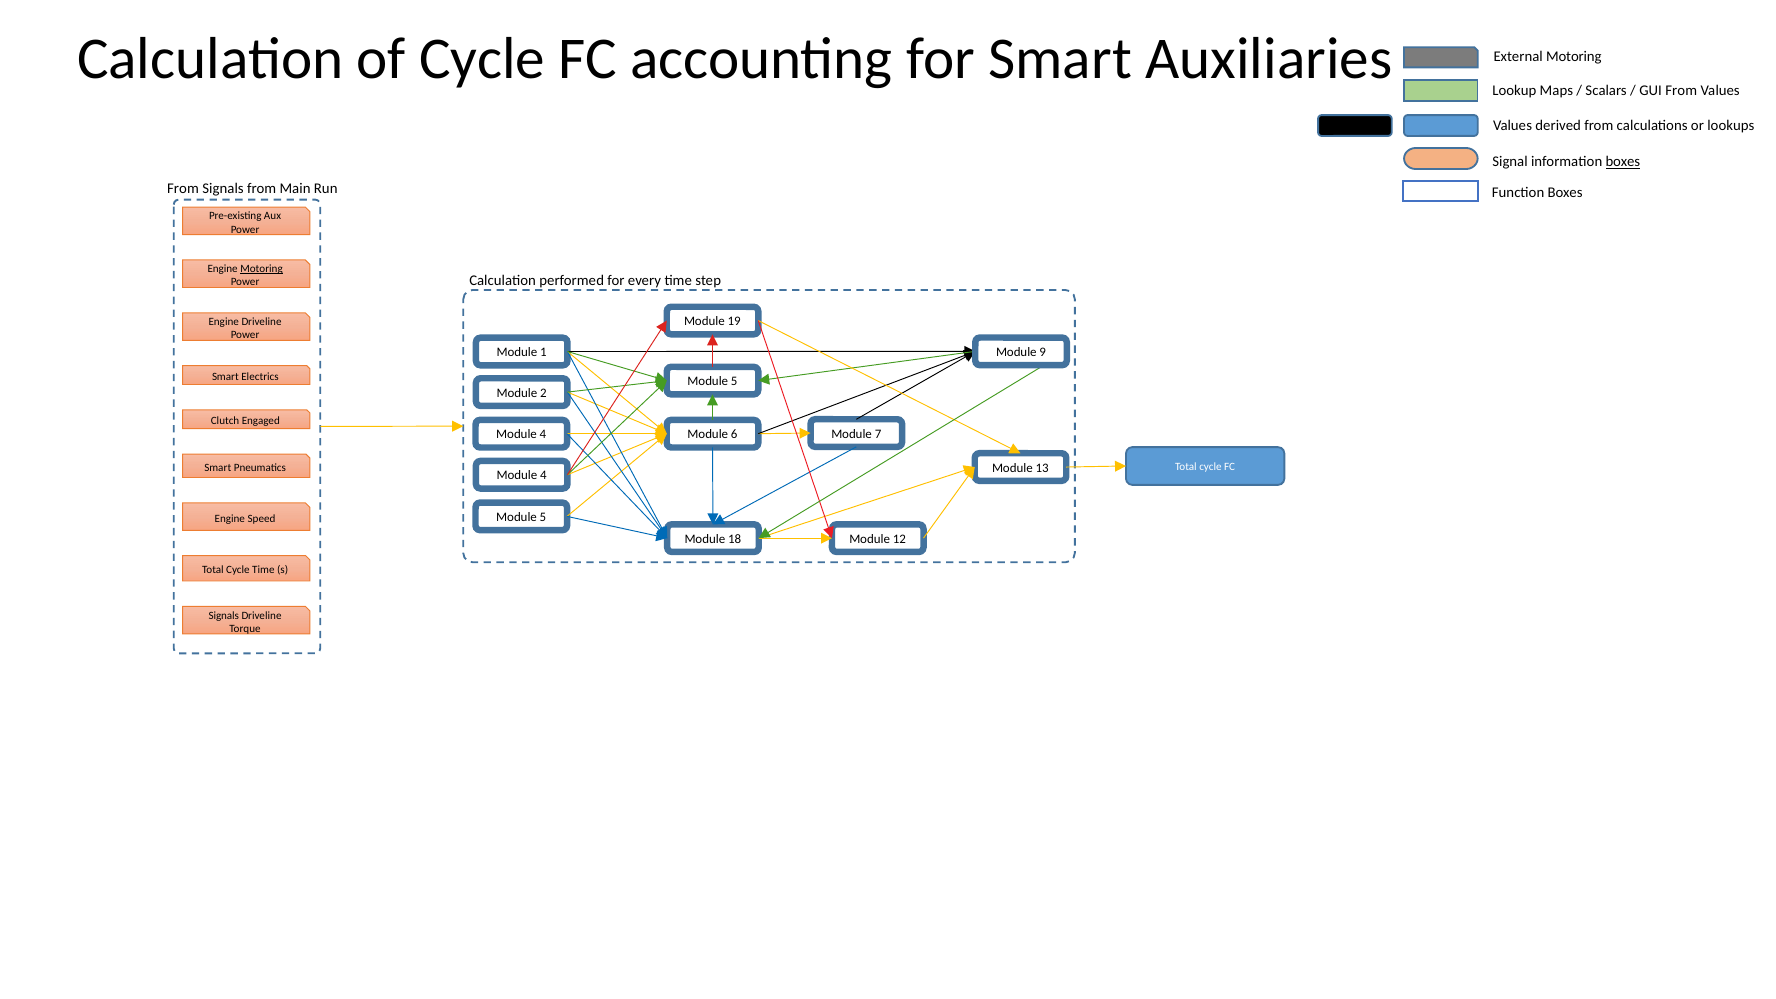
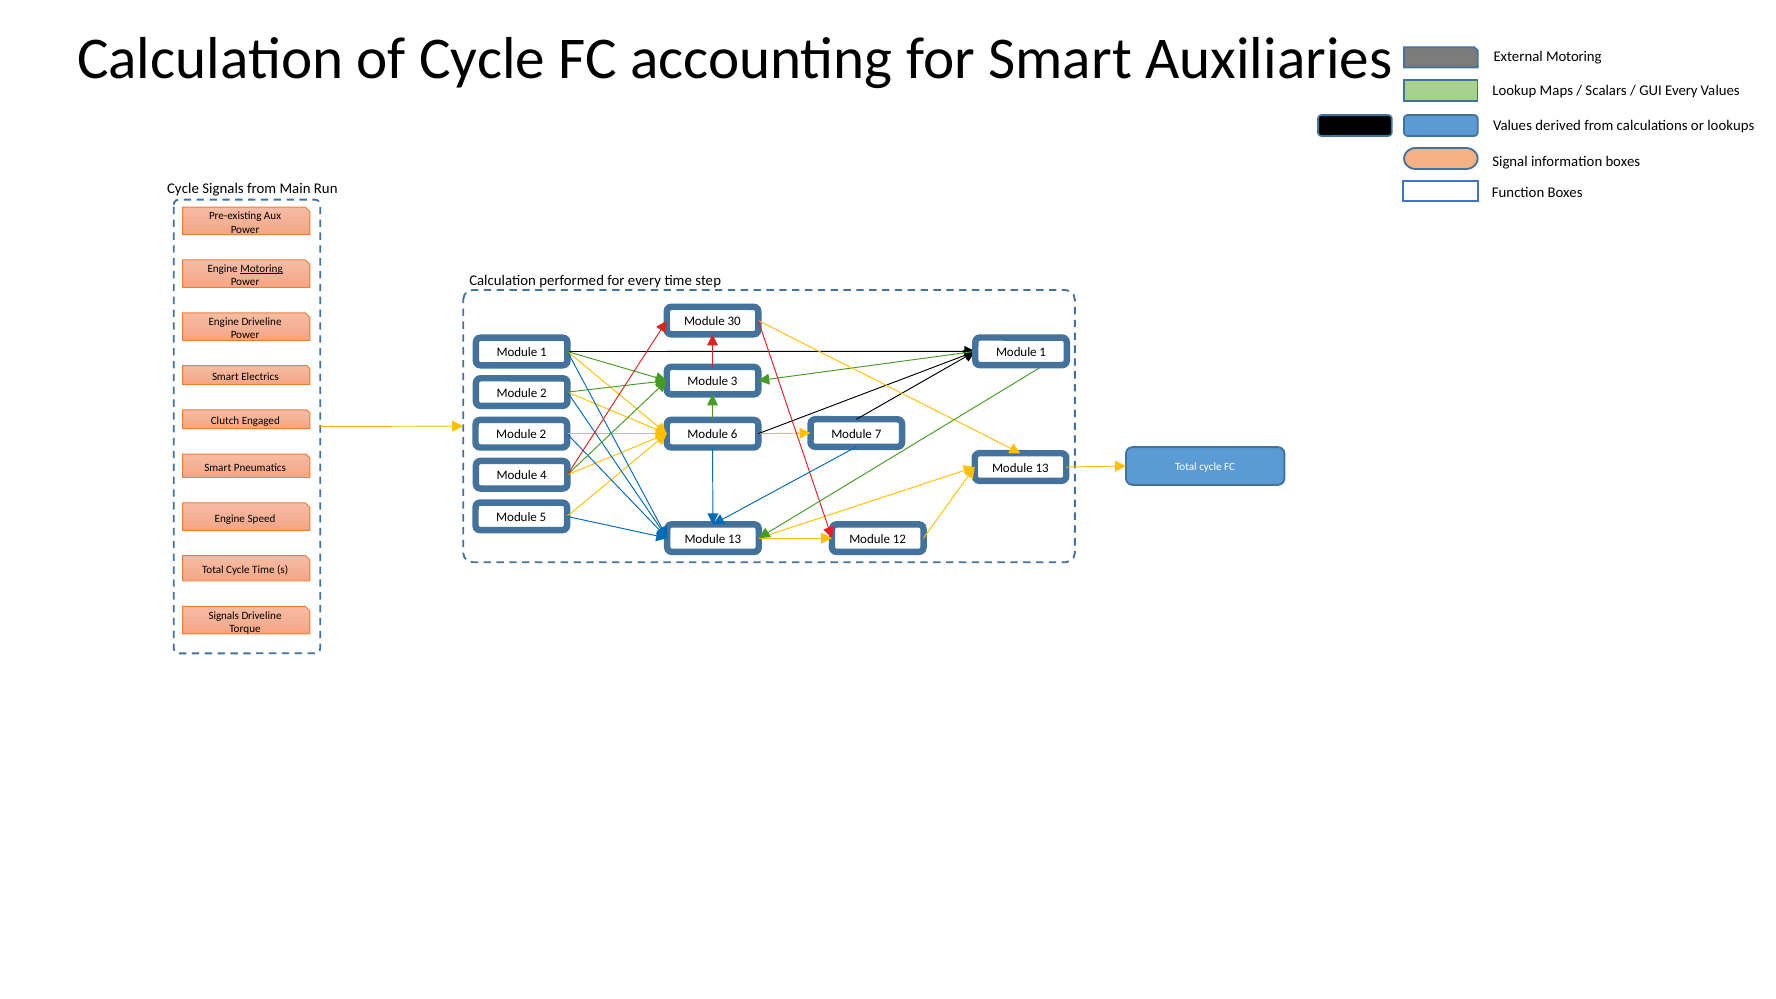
GUI From: From -> Every
boxes at (1623, 162) underline: present -> none
From at (183, 188): From -> Cycle
19: 19 -> 30
9 at (1043, 352): 9 -> 1
5 at (734, 381): 5 -> 3
4 at (543, 435): 4 -> 2
18 at (735, 539): 18 -> 13
